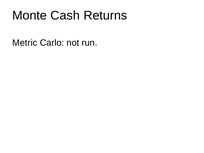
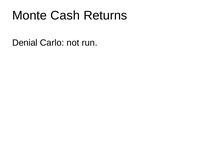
Metric: Metric -> Denial
